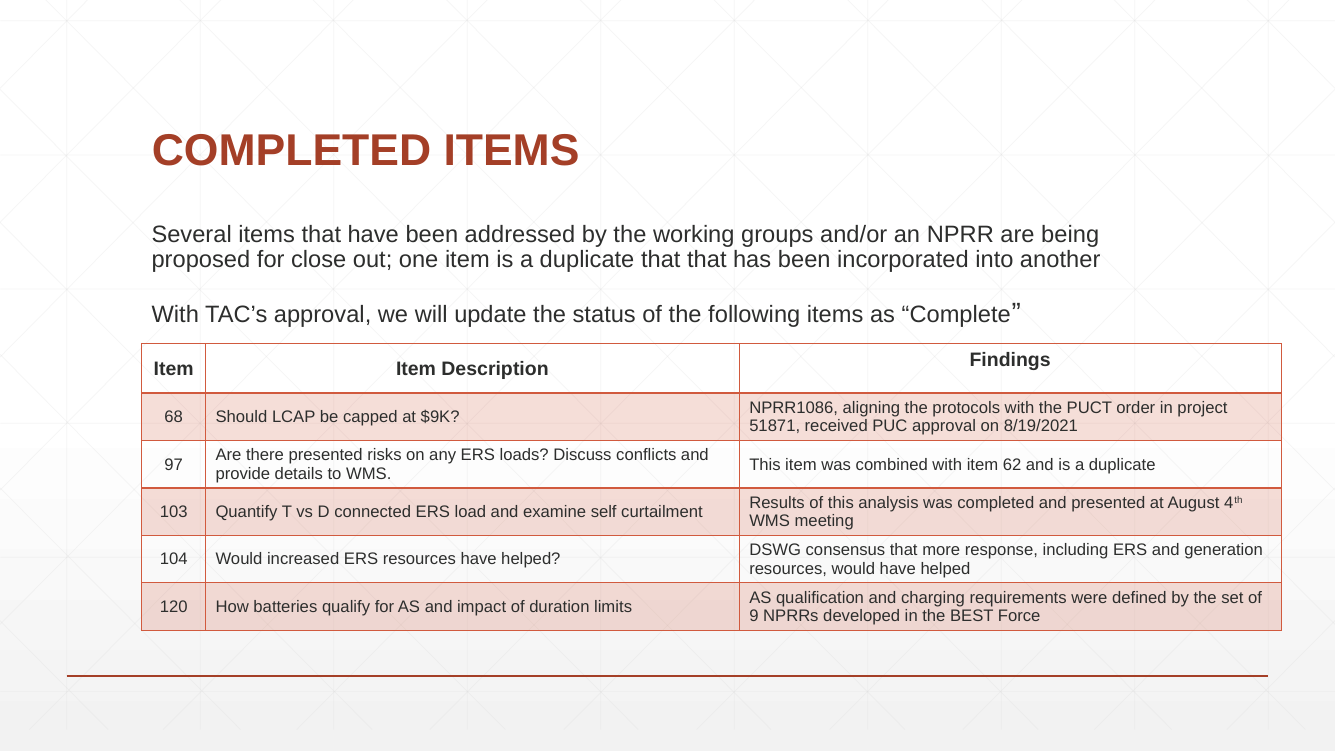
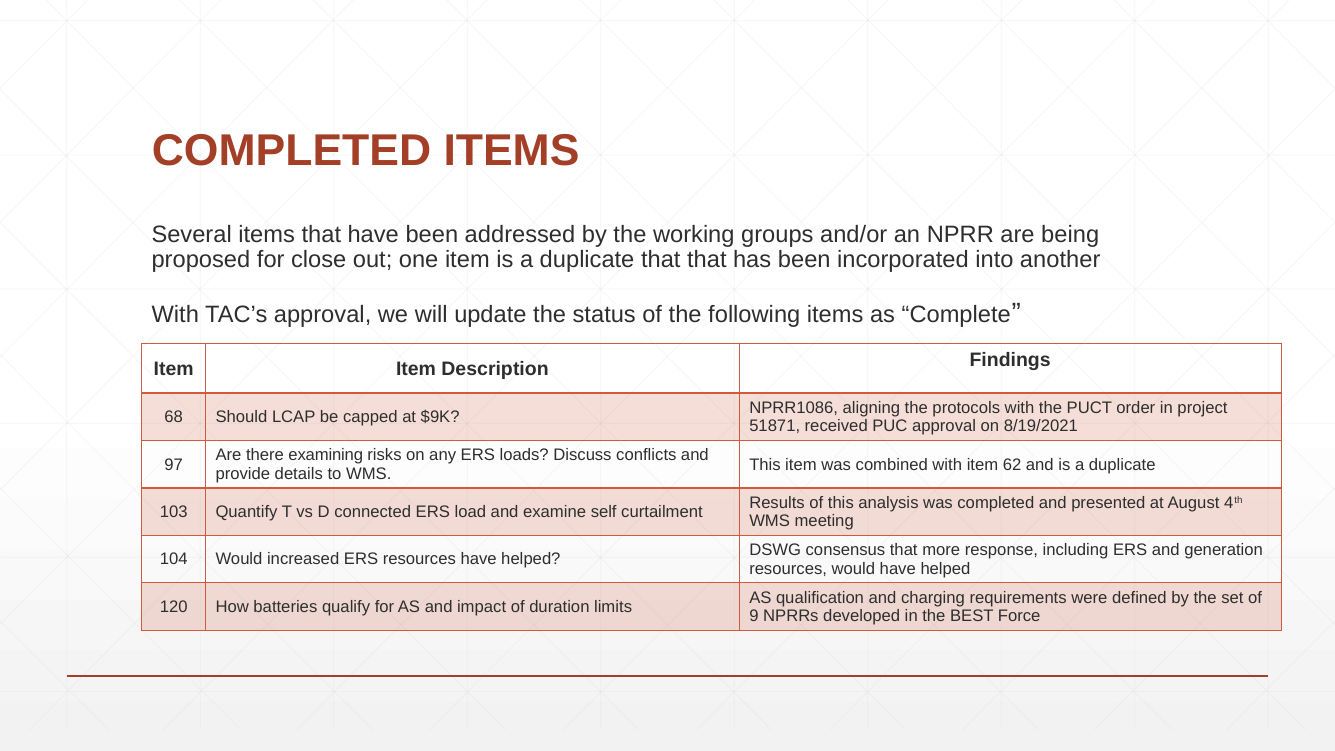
there presented: presented -> examining
